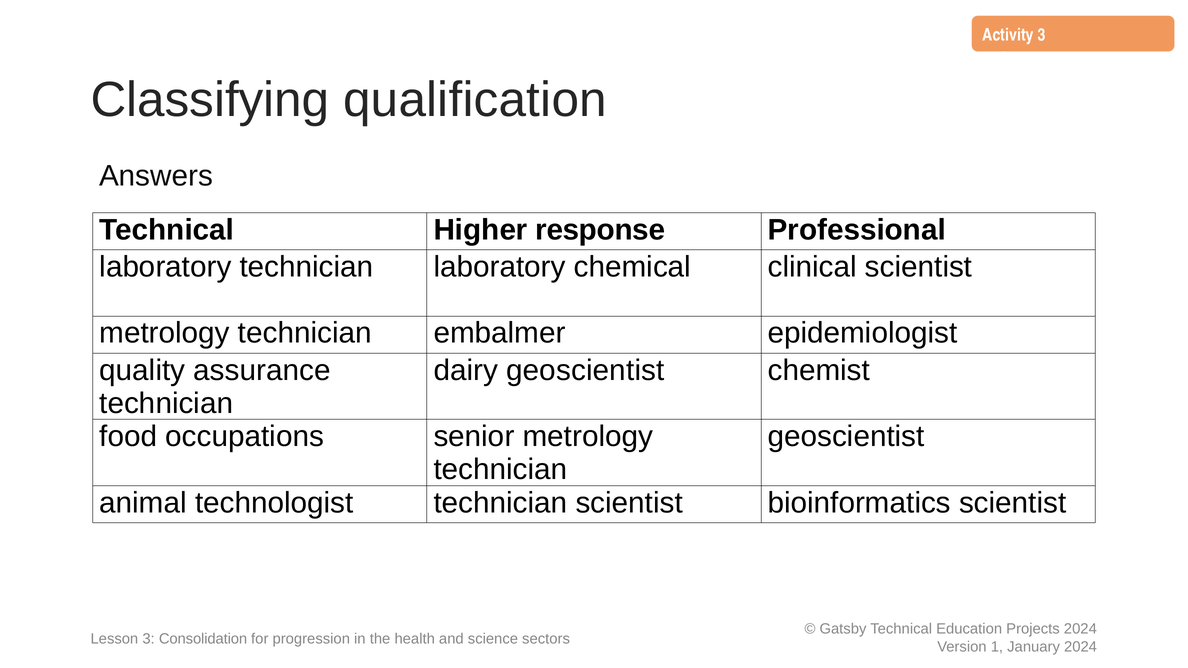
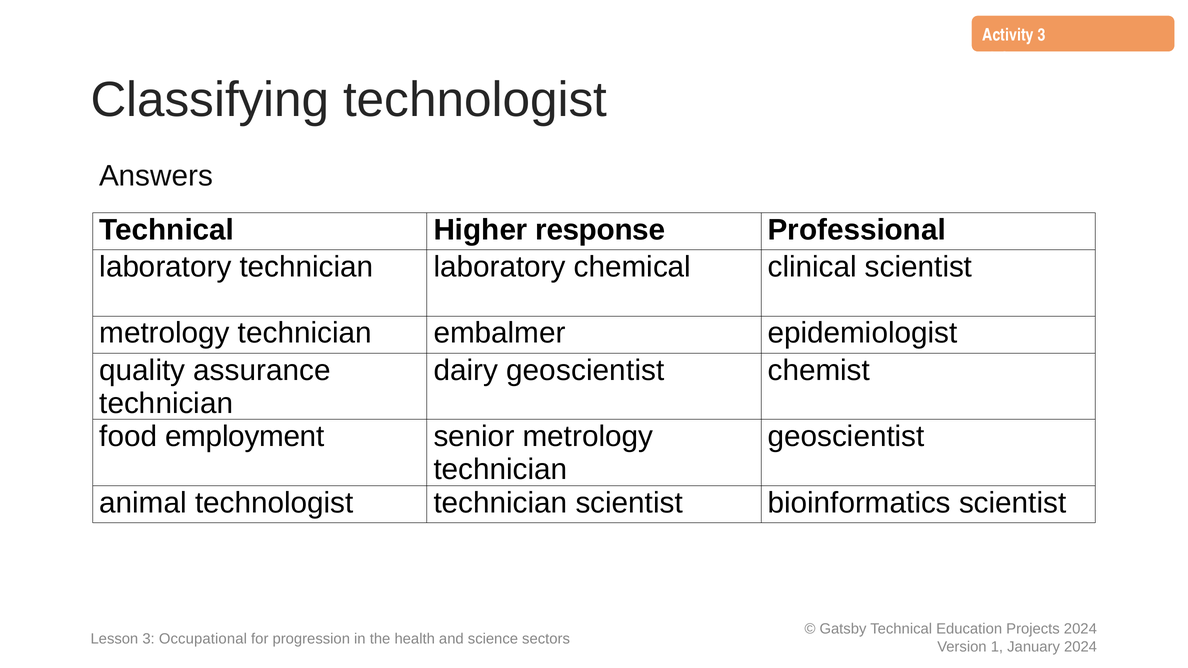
Classifying qualification: qualification -> technologist
occupations: occupations -> employment
Consolidation: Consolidation -> Occupational
